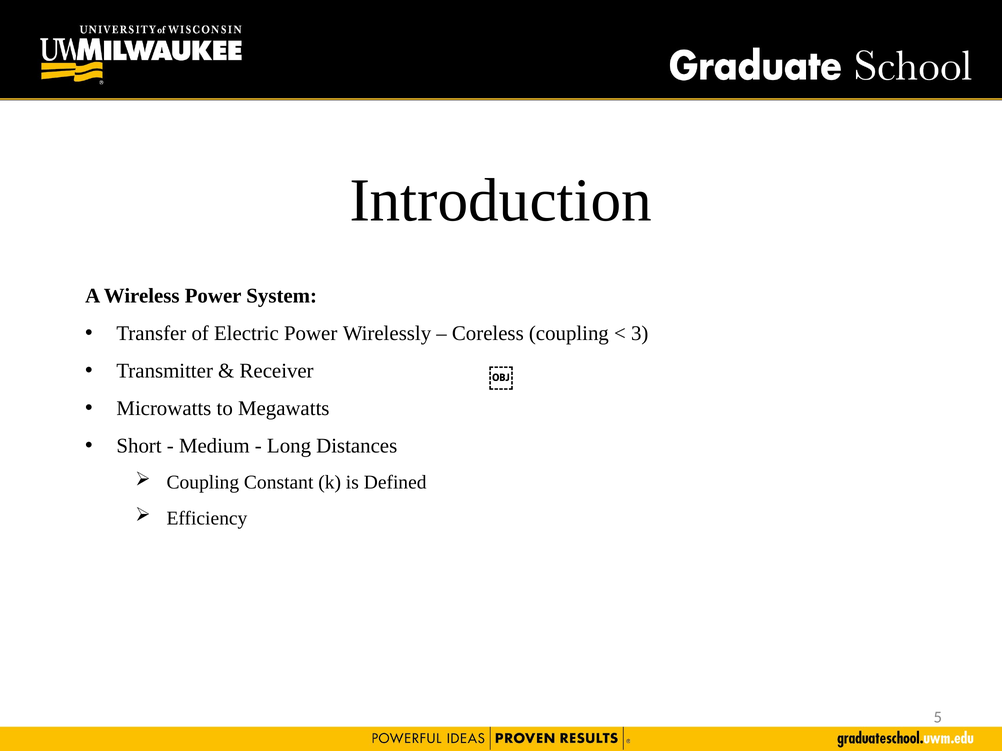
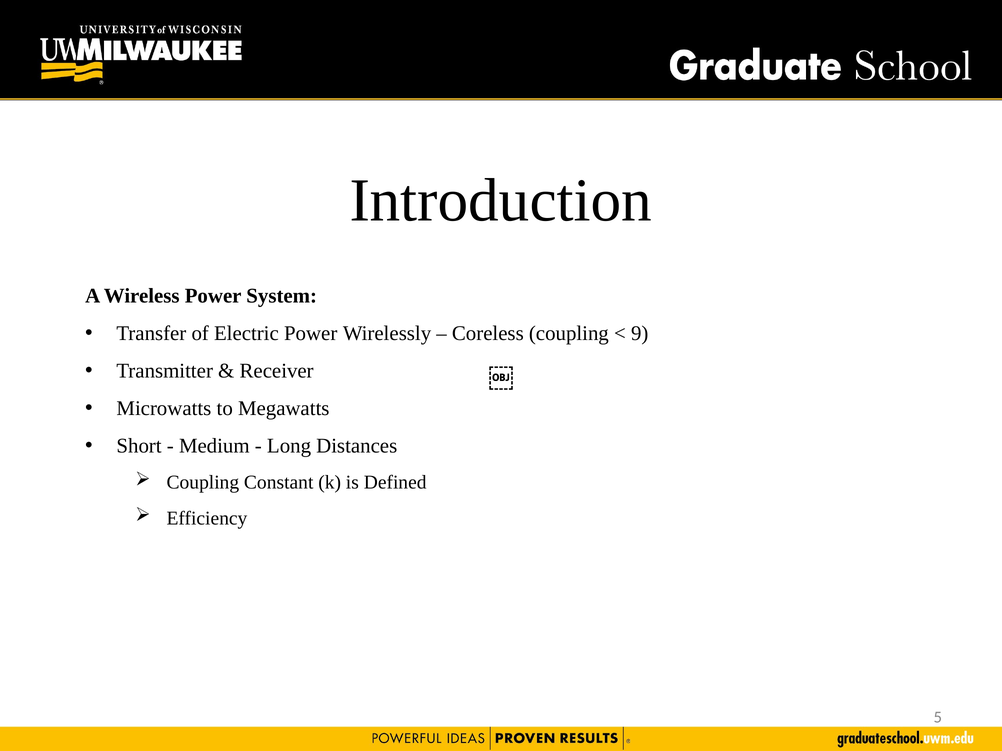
3: 3 -> 9
